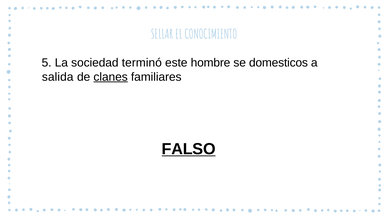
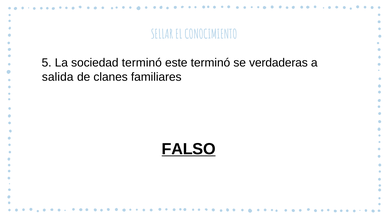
este hombre: hombre -> terminó
domesticos: domesticos -> verdaderas
clanes underline: present -> none
